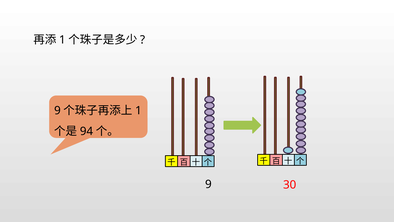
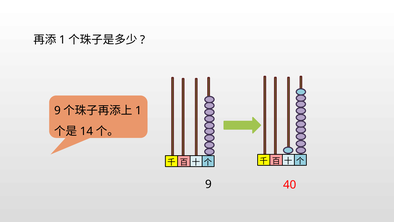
94: 94 -> 14
30: 30 -> 40
